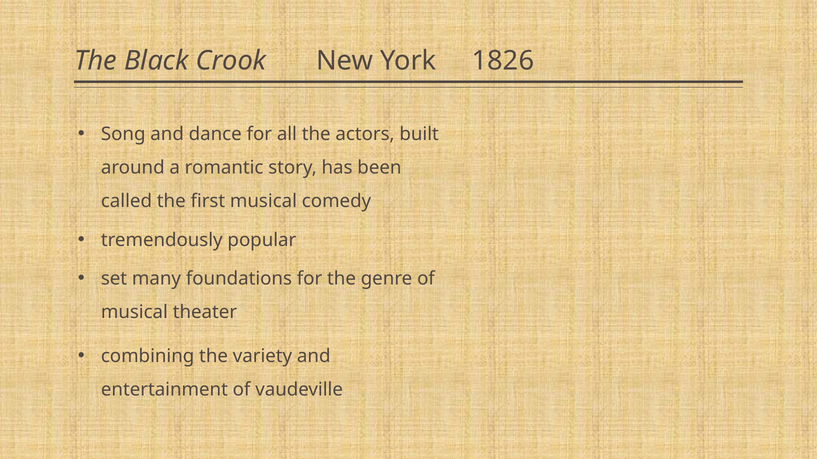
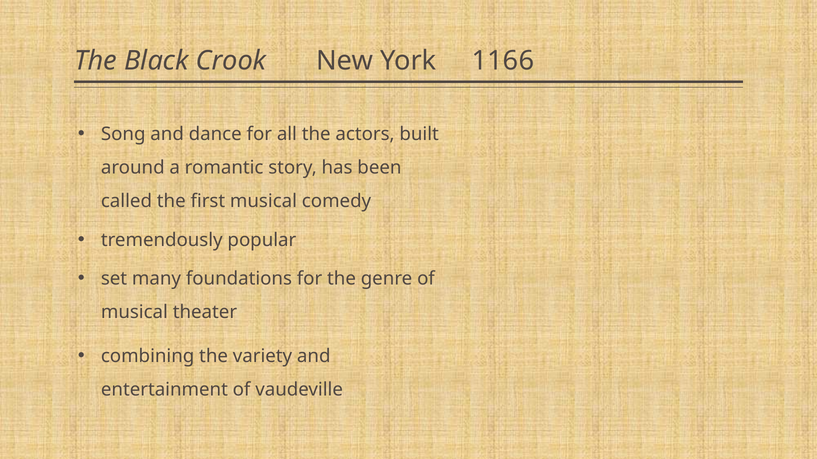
1826: 1826 -> 1166
